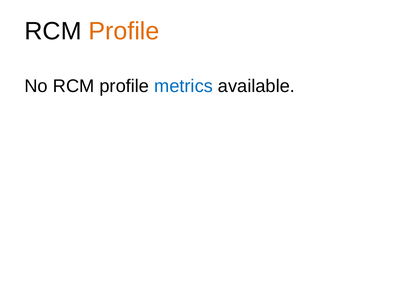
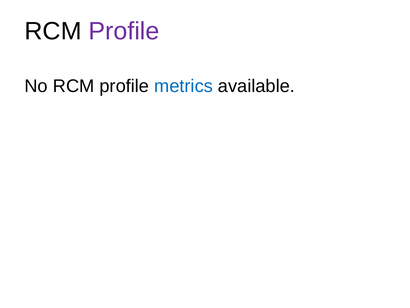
Profile at (124, 31) colour: orange -> purple
